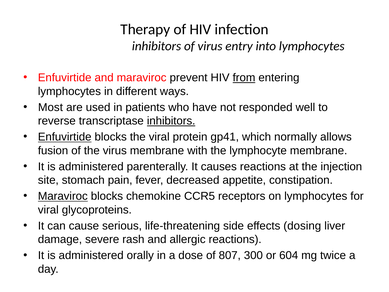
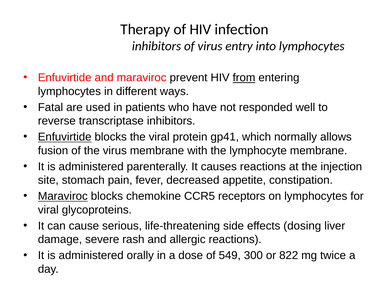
Most: Most -> Fatal
inhibitors at (171, 121) underline: present -> none
807: 807 -> 549
604: 604 -> 822
